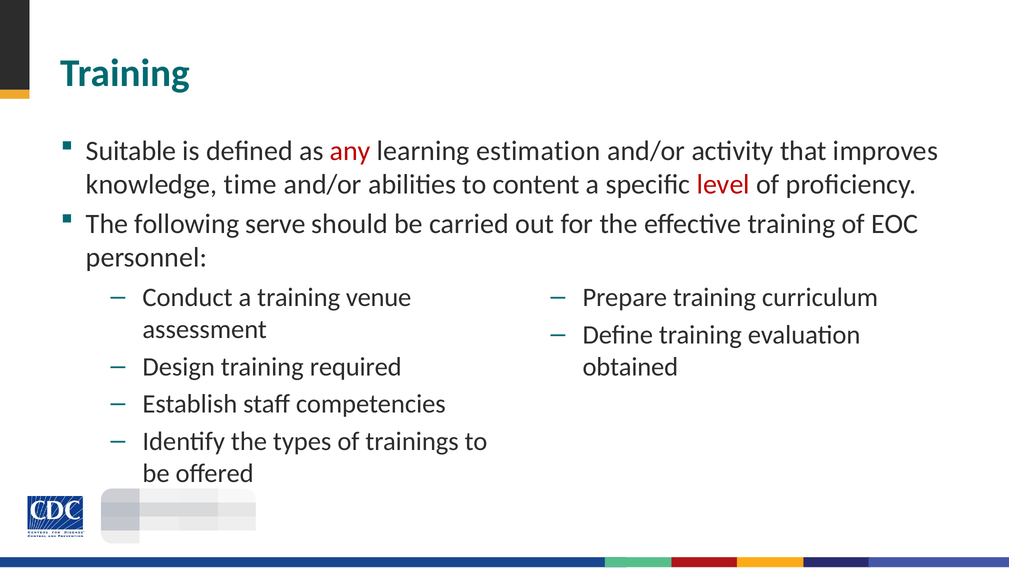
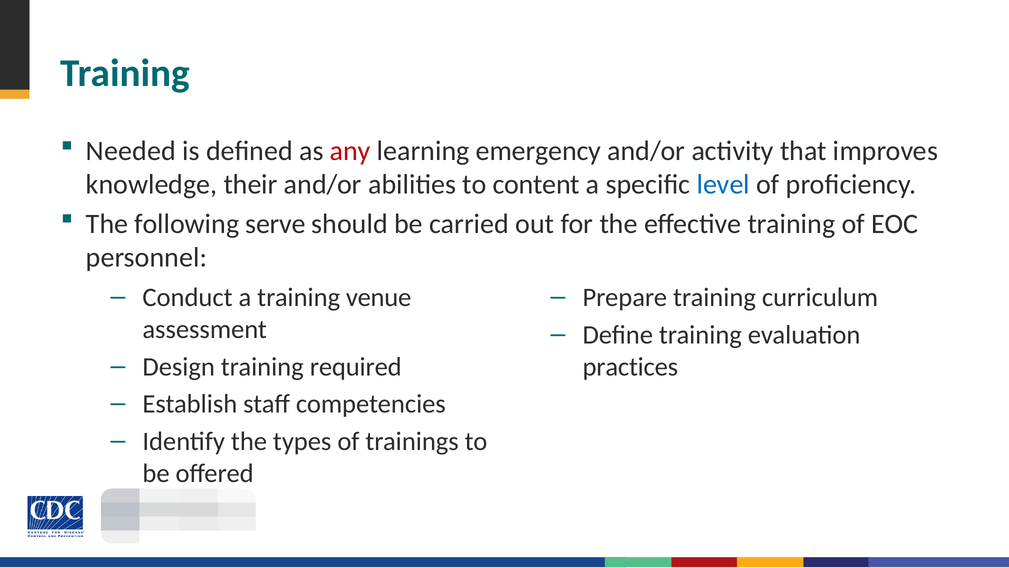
Suitable: Suitable -> Needed
estimation: estimation -> emergency
time: time -> their
level colour: red -> blue
obtained: obtained -> practices
